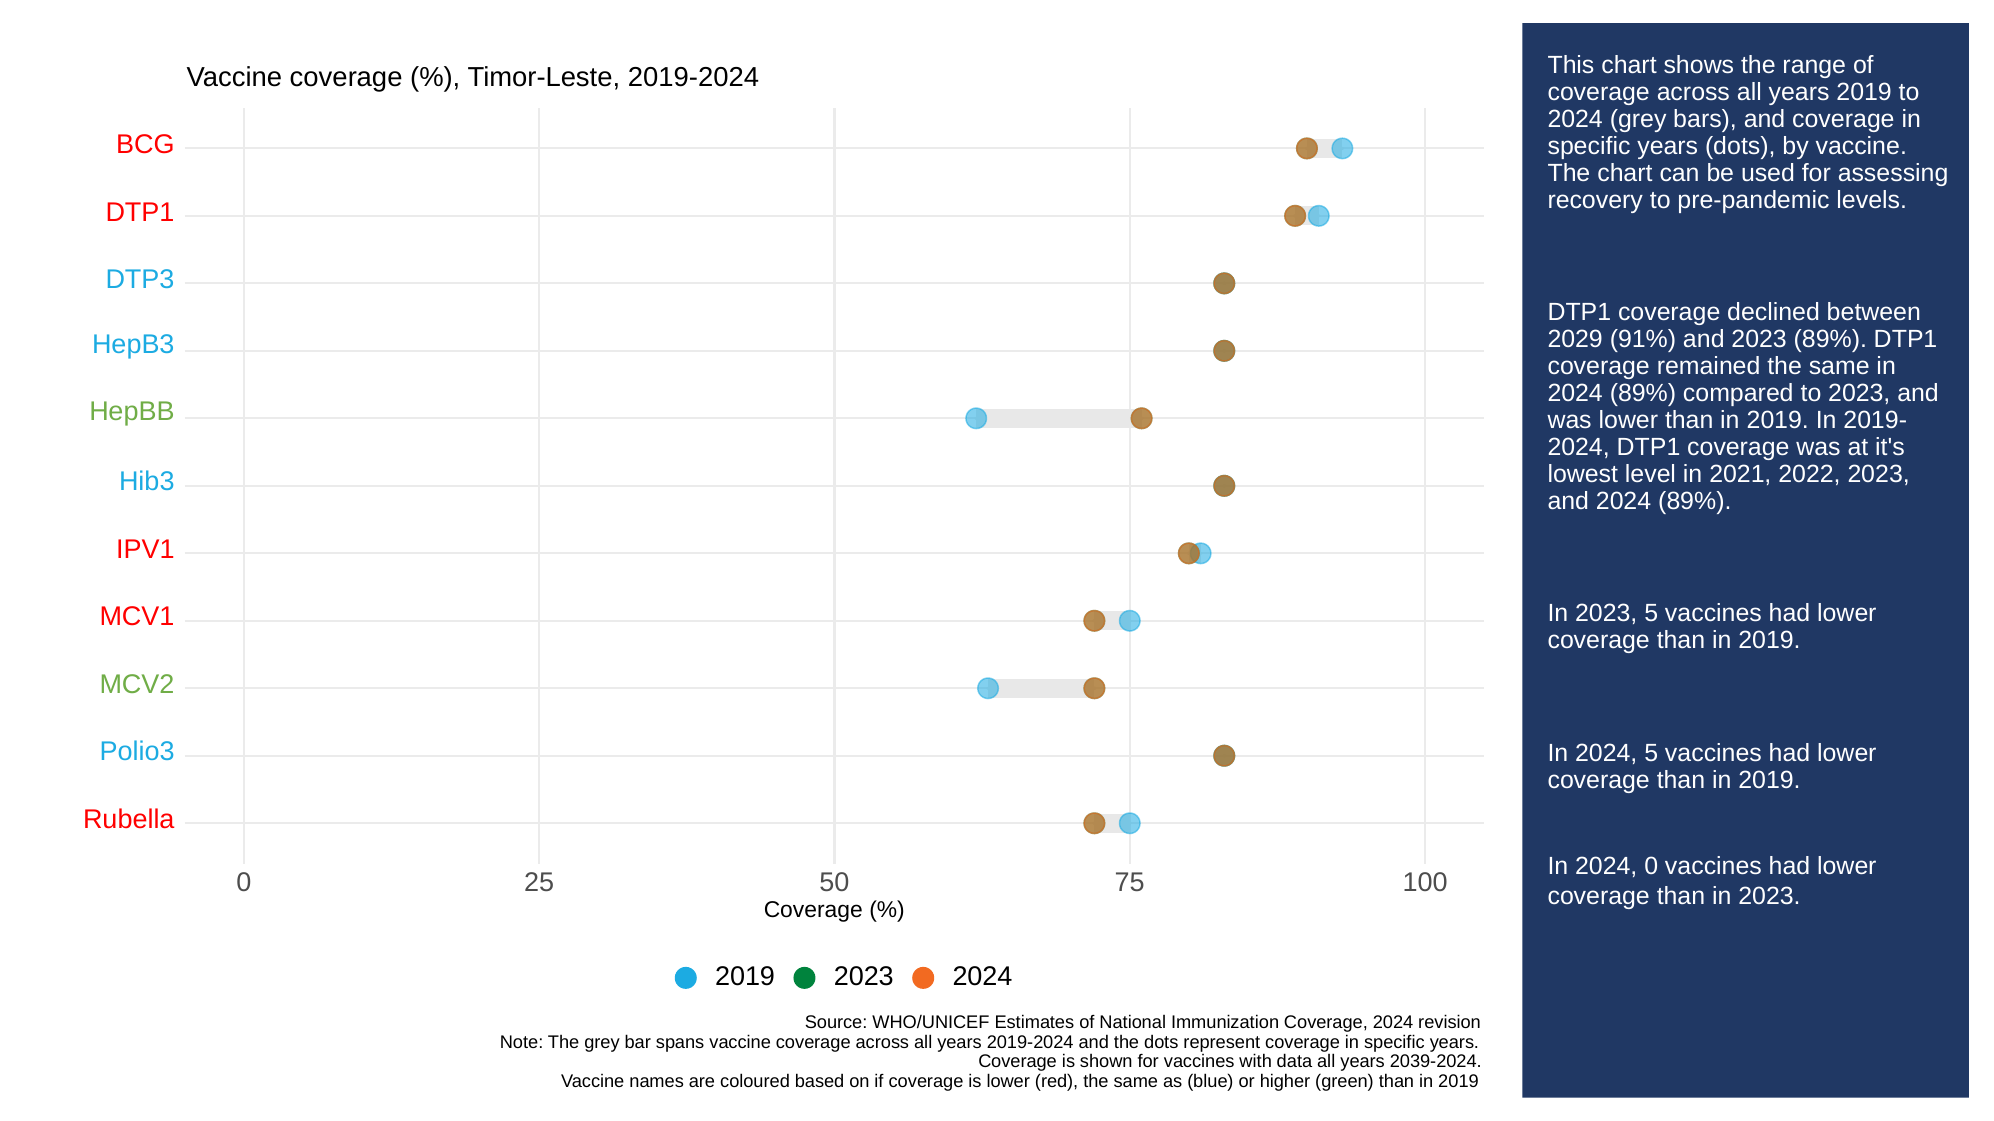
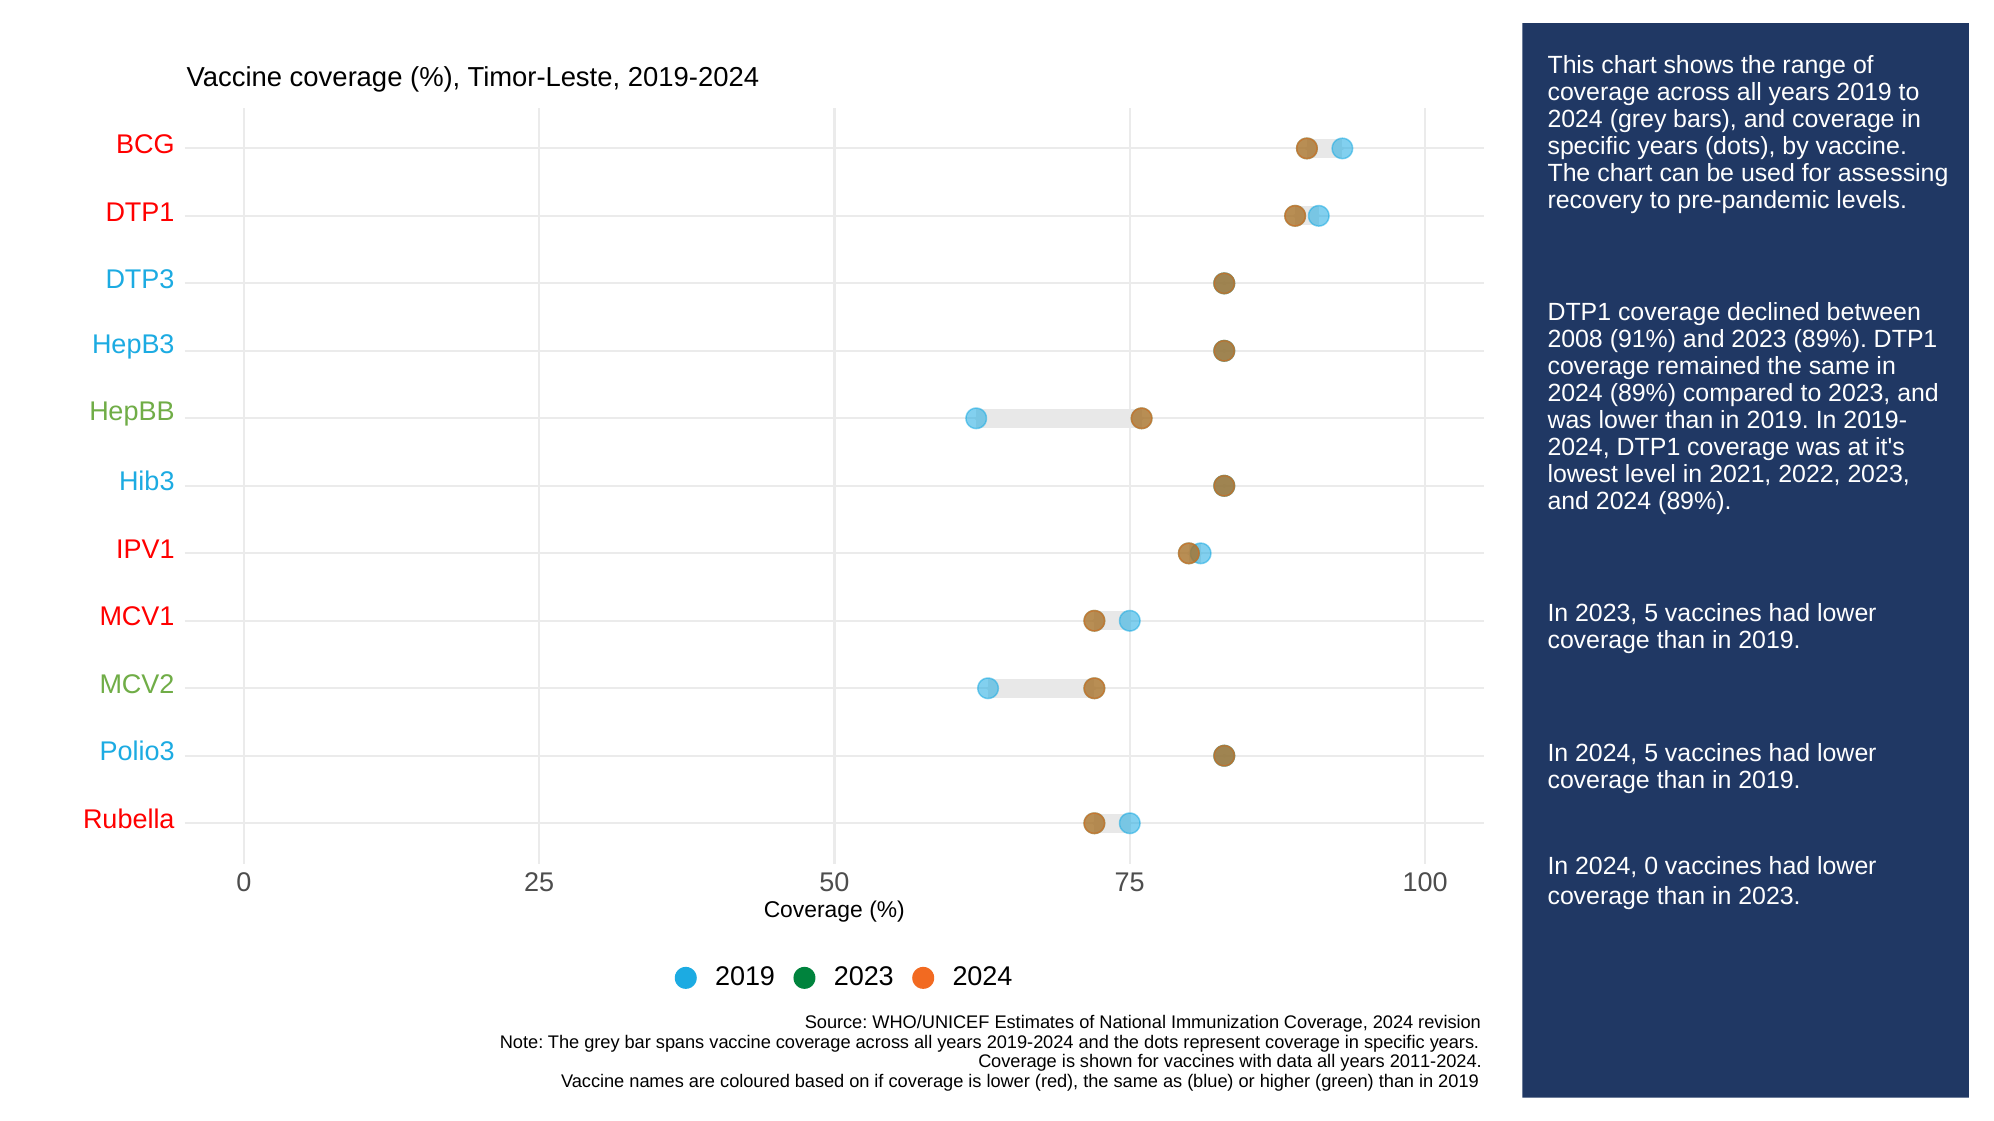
2029: 2029 -> 2008
2039-2024: 2039-2024 -> 2011-2024
